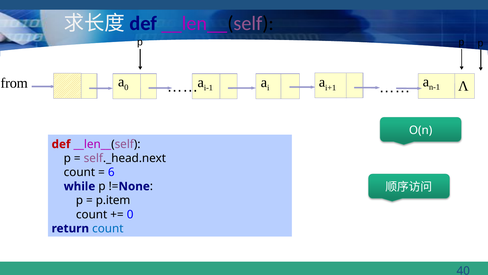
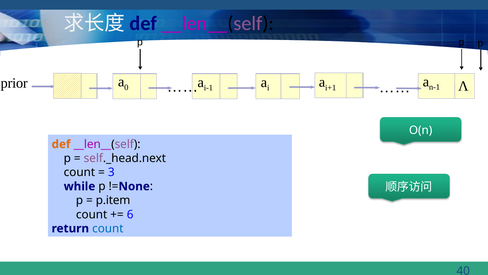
from: from -> prior
def colour: red -> orange
6: 6 -> 3
0 at (130, 214): 0 -> 6
